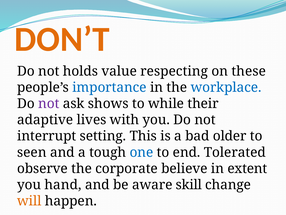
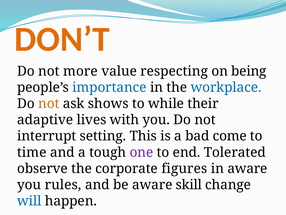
holds: holds -> more
these: these -> being
not at (49, 103) colour: purple -> orange
older: older -> come
seen: seen -> time
one colour: blue -> purple
believe: believe -> figures
in extent: extent -> aware
hand: hand -> rules
will colour: orange -> blue
